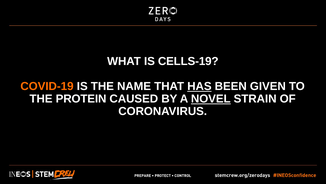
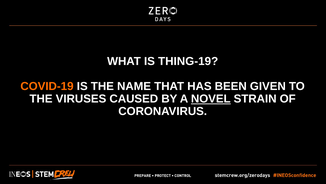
CELLS-19: CELLS-19 -> THING-19
HAS underline: present -> none
PROTEIN: PROTEIN -> VIRUSES
